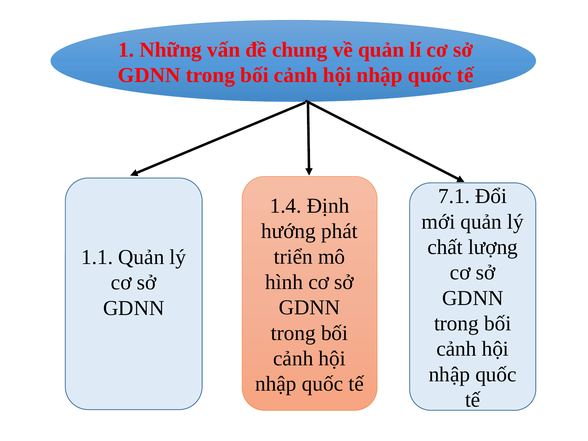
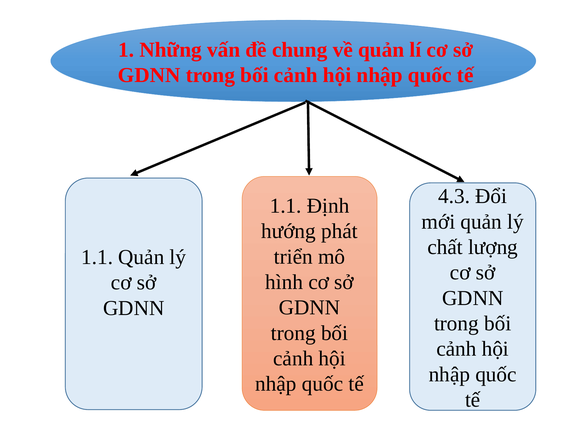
7.1: 7.1 -> 4.3
1.4 at (286, 206): 1.4 -> 1.1
